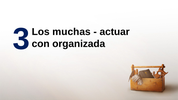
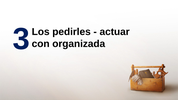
muchas: muchas -> pedirles
